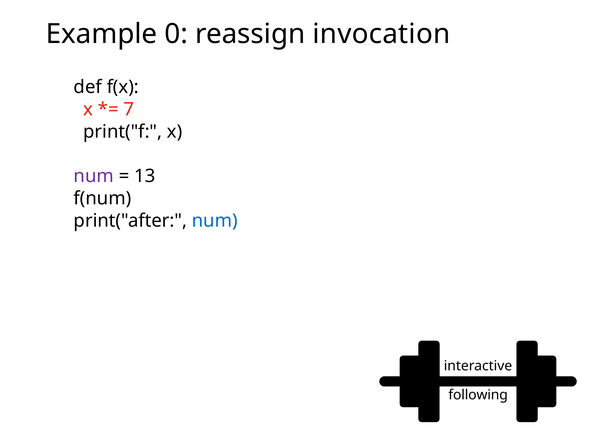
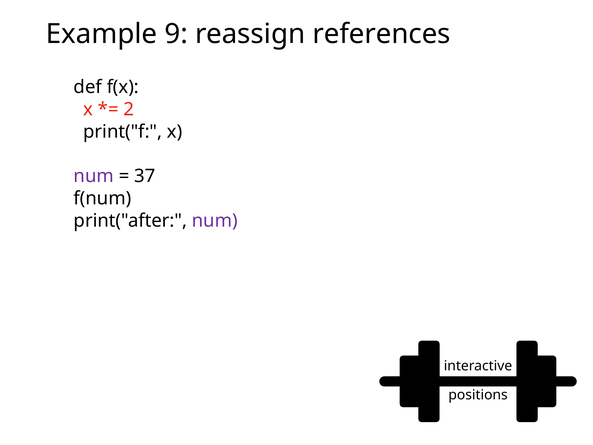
0: 0 -> 9
invocation: invocation -> references
7: 7 -> 2
13: 13 -> 37
num at (215, 221) colour: blue -> purple
following: following -> positions
